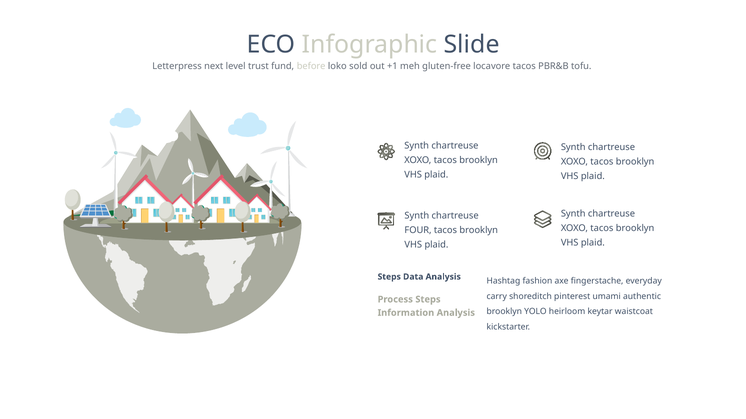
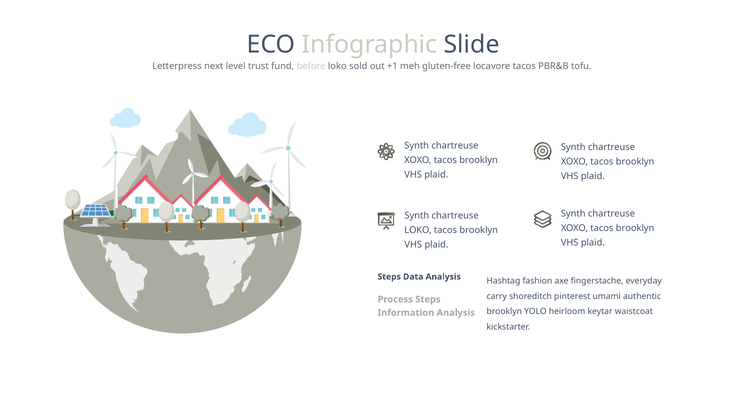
FOUR at (418, 230): FOUR -> LOKO
